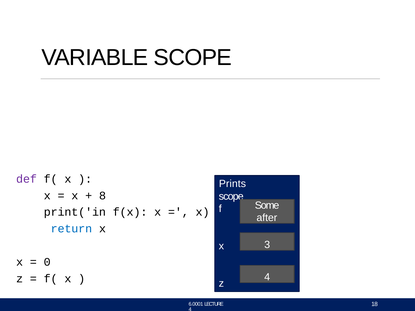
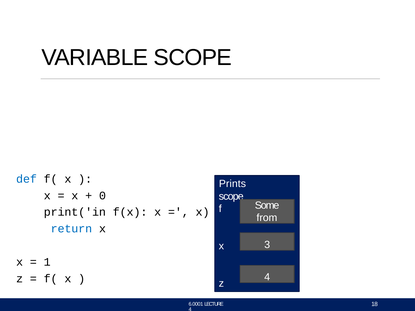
def colour: purple -> blue
8: 8 -> 0
after: after -> from
0: 0 -> 1
